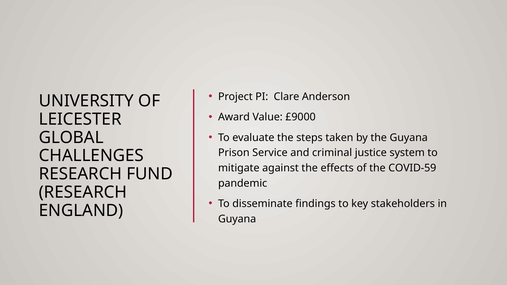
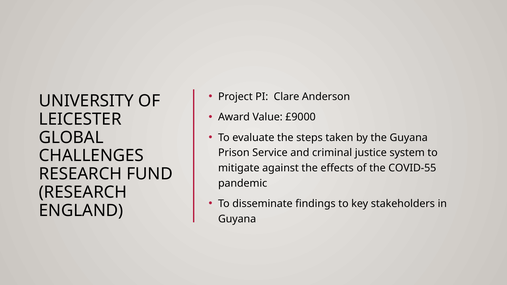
COVID-59: COVID-59 -> COVID-55
